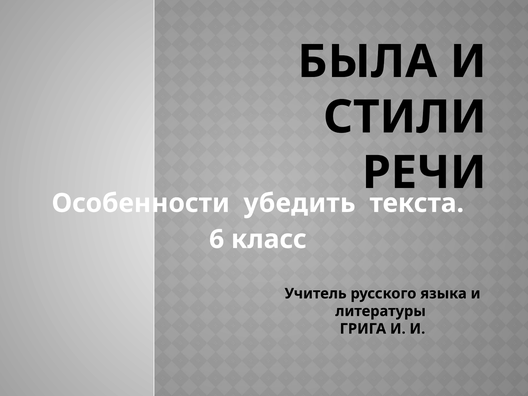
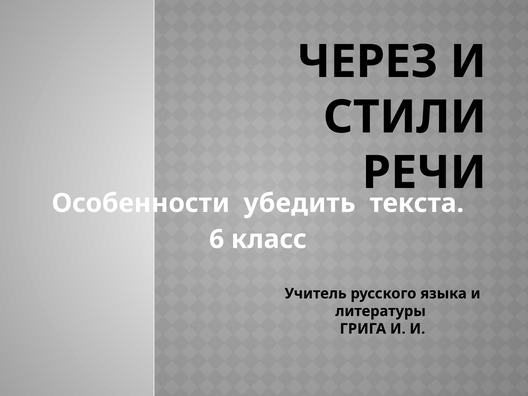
БЫЛА: БЫЛА -> ЧЕРЕЗ
